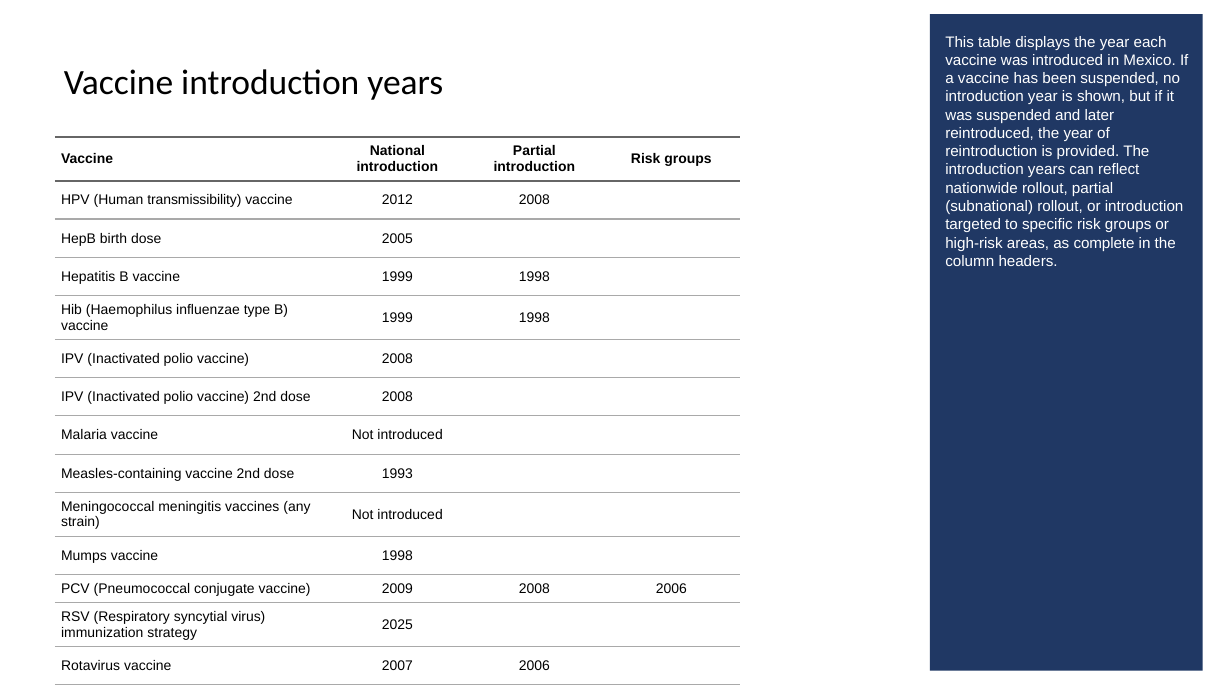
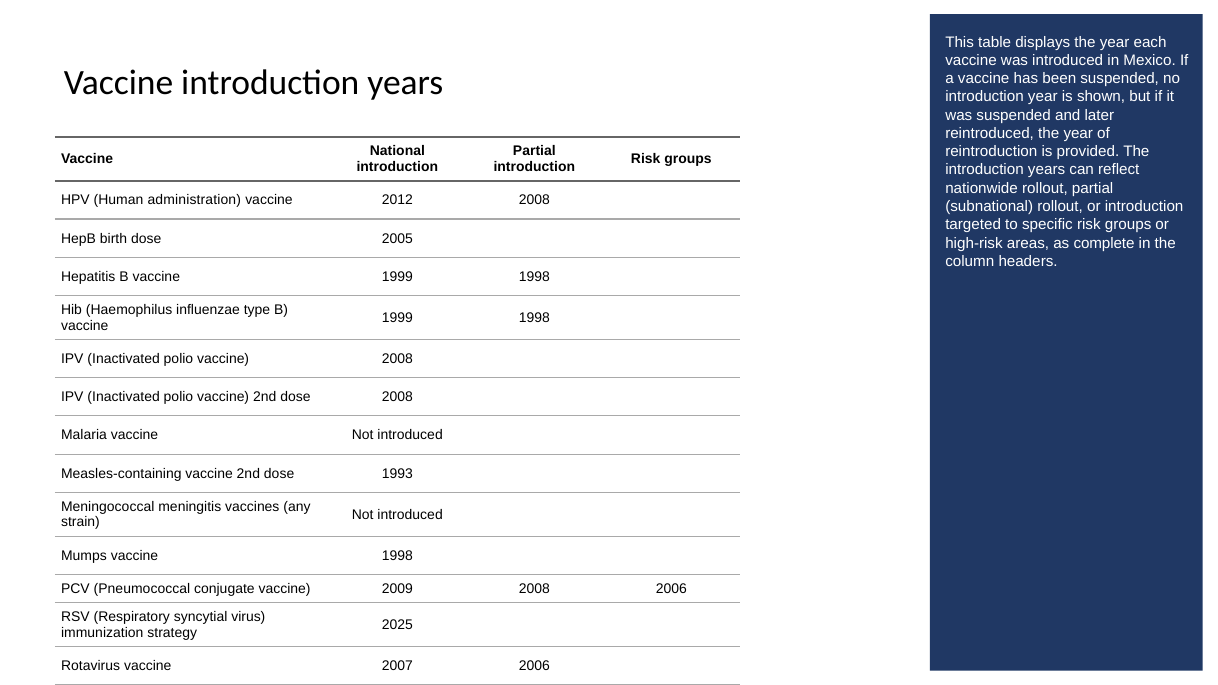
transmissibility: transmissibility -> administration
